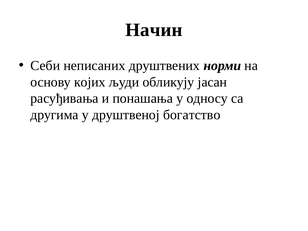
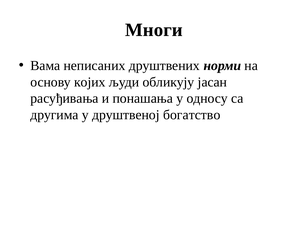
Начин: Начин -> Многи
Себи: Себи -> Вама
